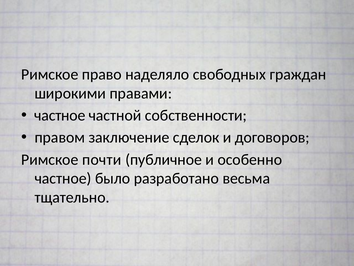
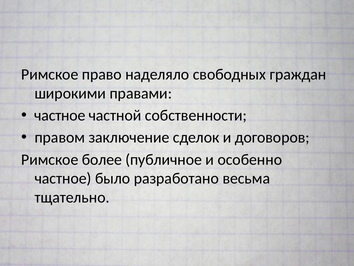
почти: почти -> более
